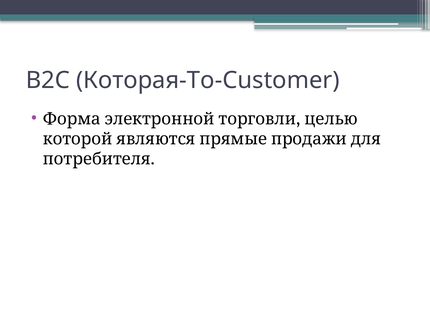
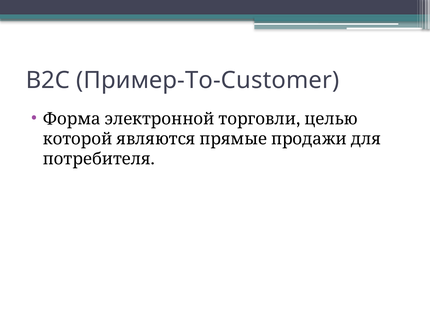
Которая-To-Customer: Которая-To-Customer -> Пример-To-Customer
